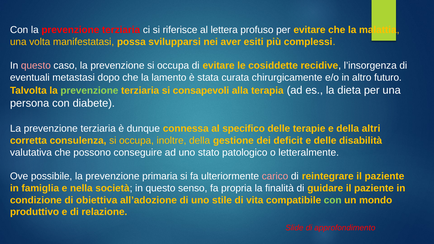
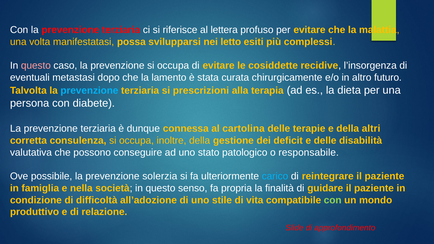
aver: aver -> letto
prevenzione at (89, 90) colour: light green -> light blue
consapevoli: consapevoli -> prescrizioni
specifico: specifico -> cartolina
letteralmente: letteralmente -> responsabile
primaria: primaria -> solerzia
carico colour: pink -> light blue
obiettiva: obiettiva -> difficoltà
